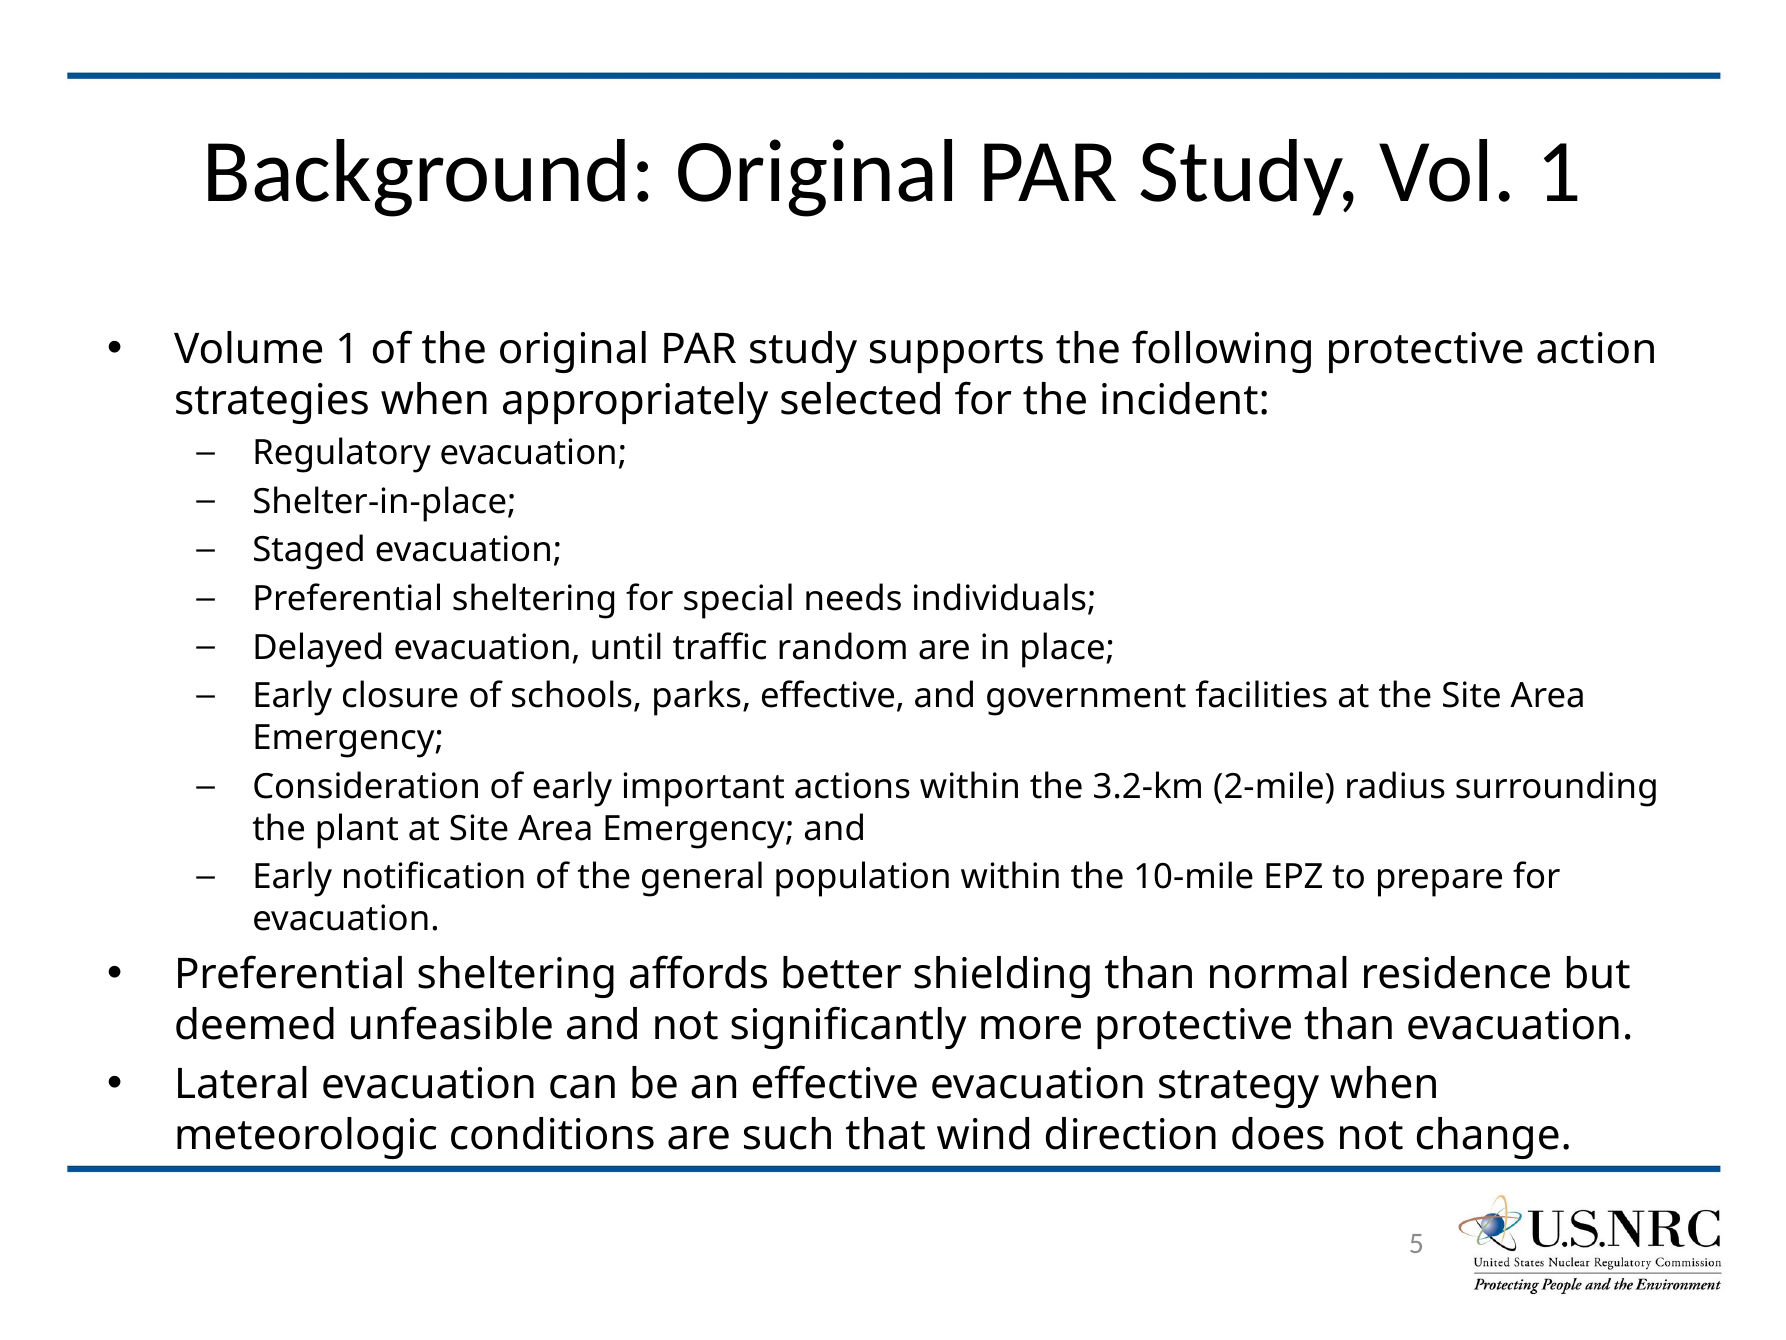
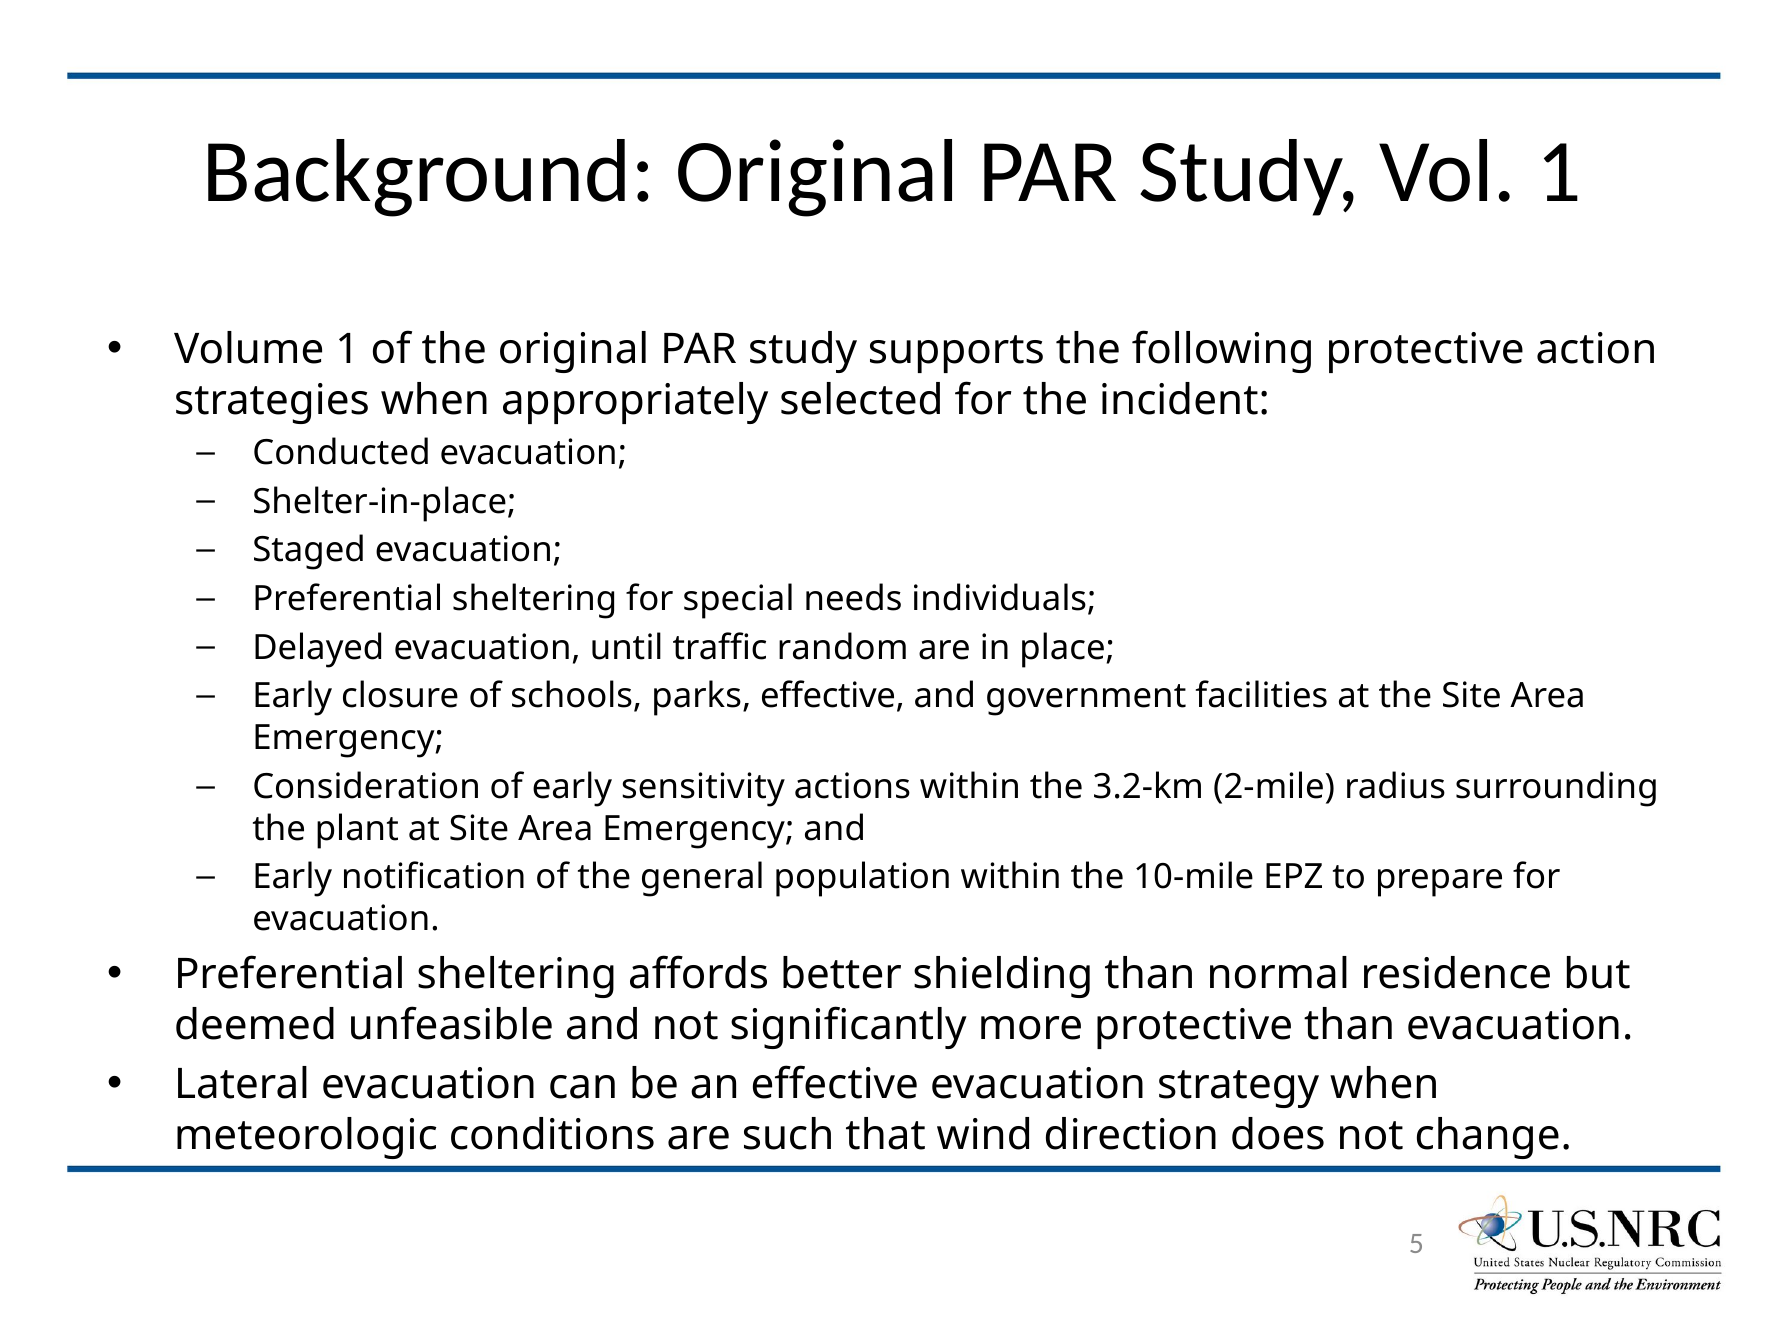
Regulatory: Regulatory -> Conducted
important: important -> sensitivity
